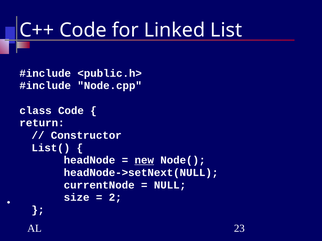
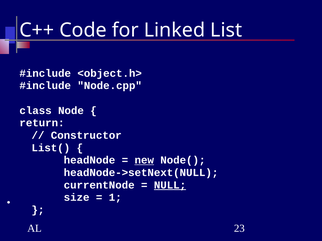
<public.h>: <public.h> -> <object.h>
class Code: Code -> Node
NULL underline: none -> present
2: 2 -> 1
